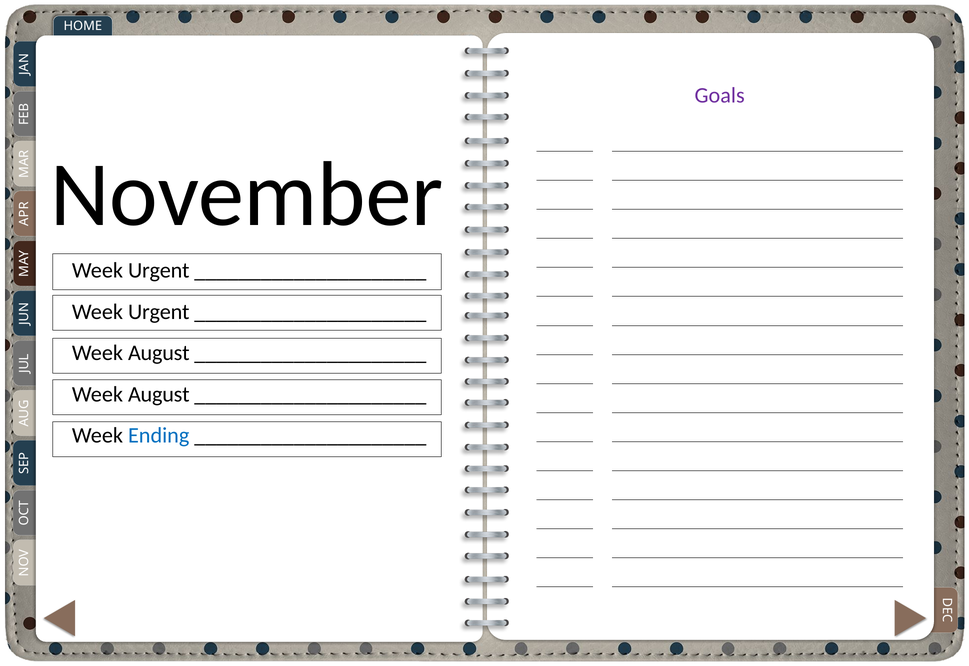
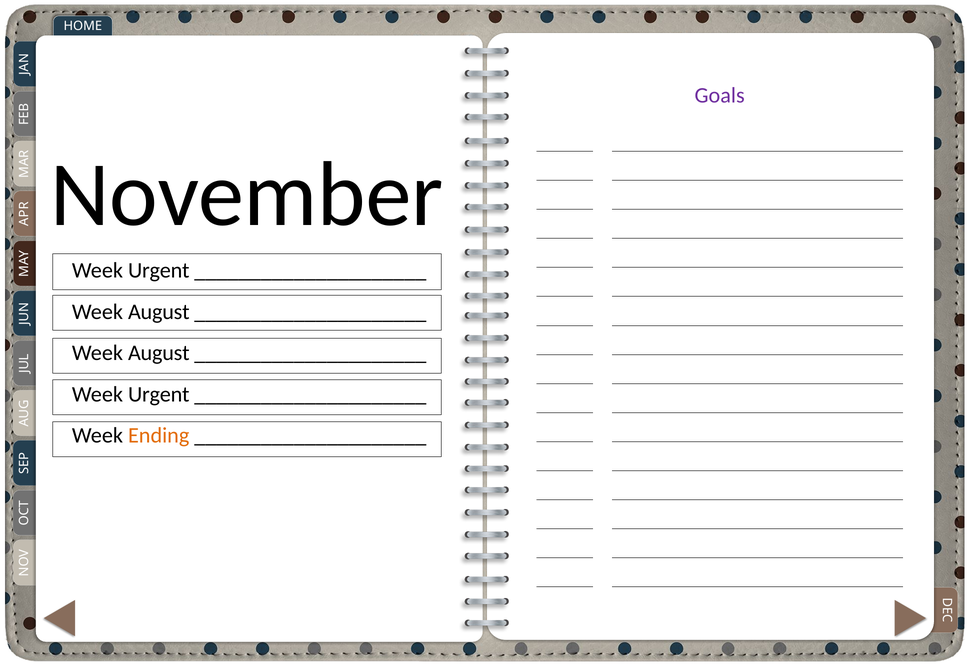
Urgent at (159, 312): Urgent -> August
August at (159, 394): August -> Urgent
Ending colour: blue -> orange
